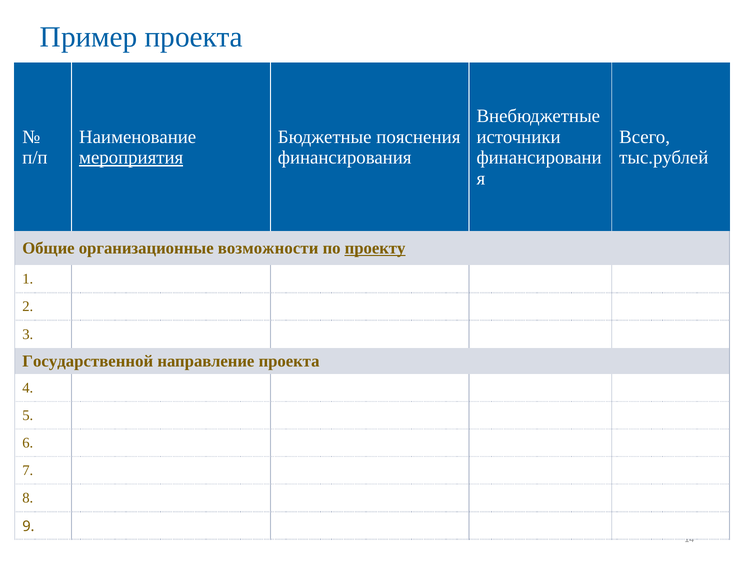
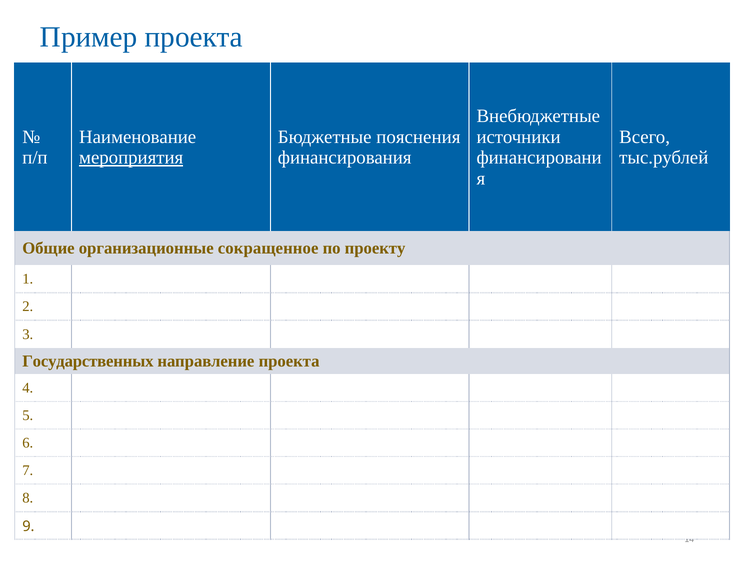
возможности: возможности -> сокращенное
проекту underline: present -> none
Государственной: Государственной -> Государственных
